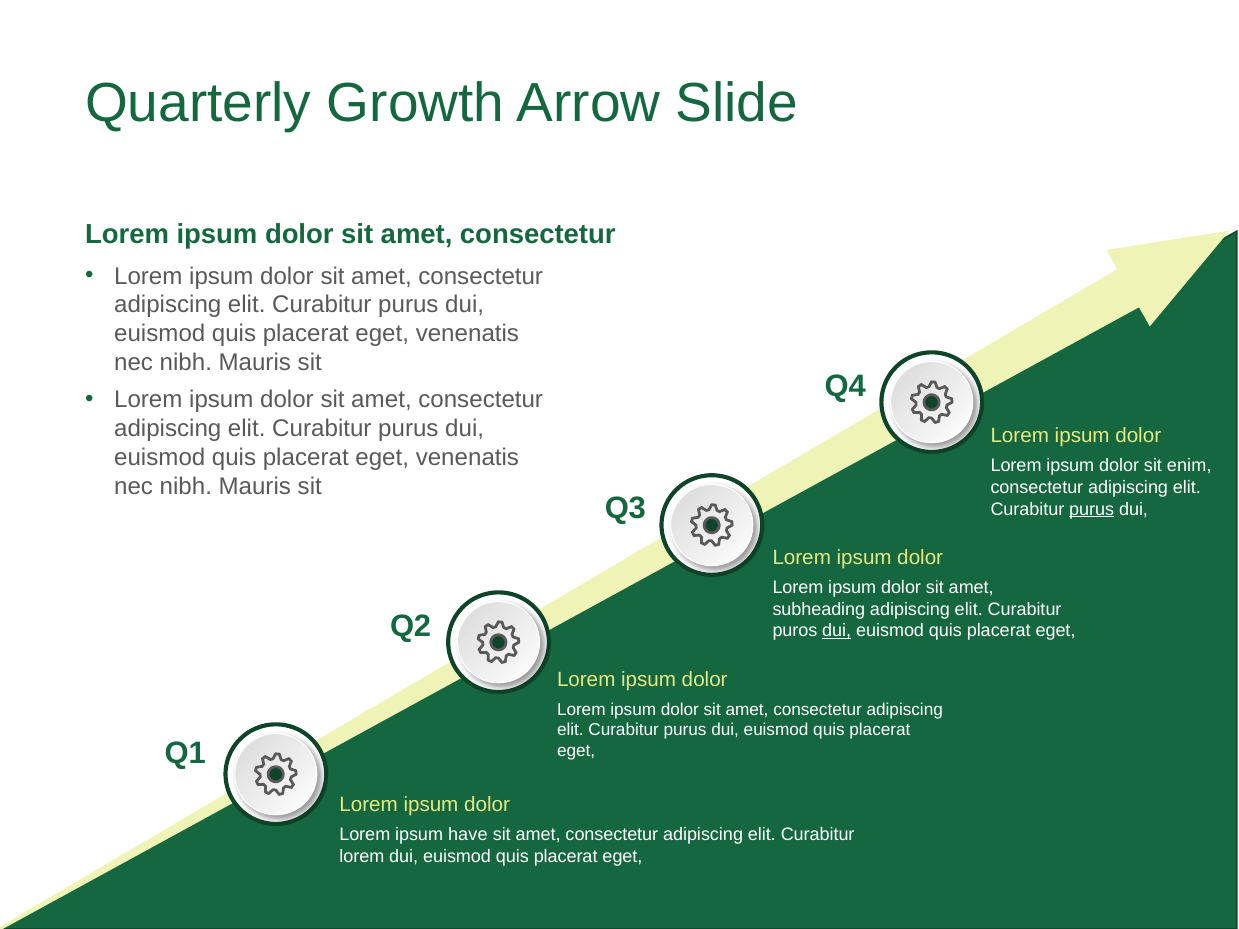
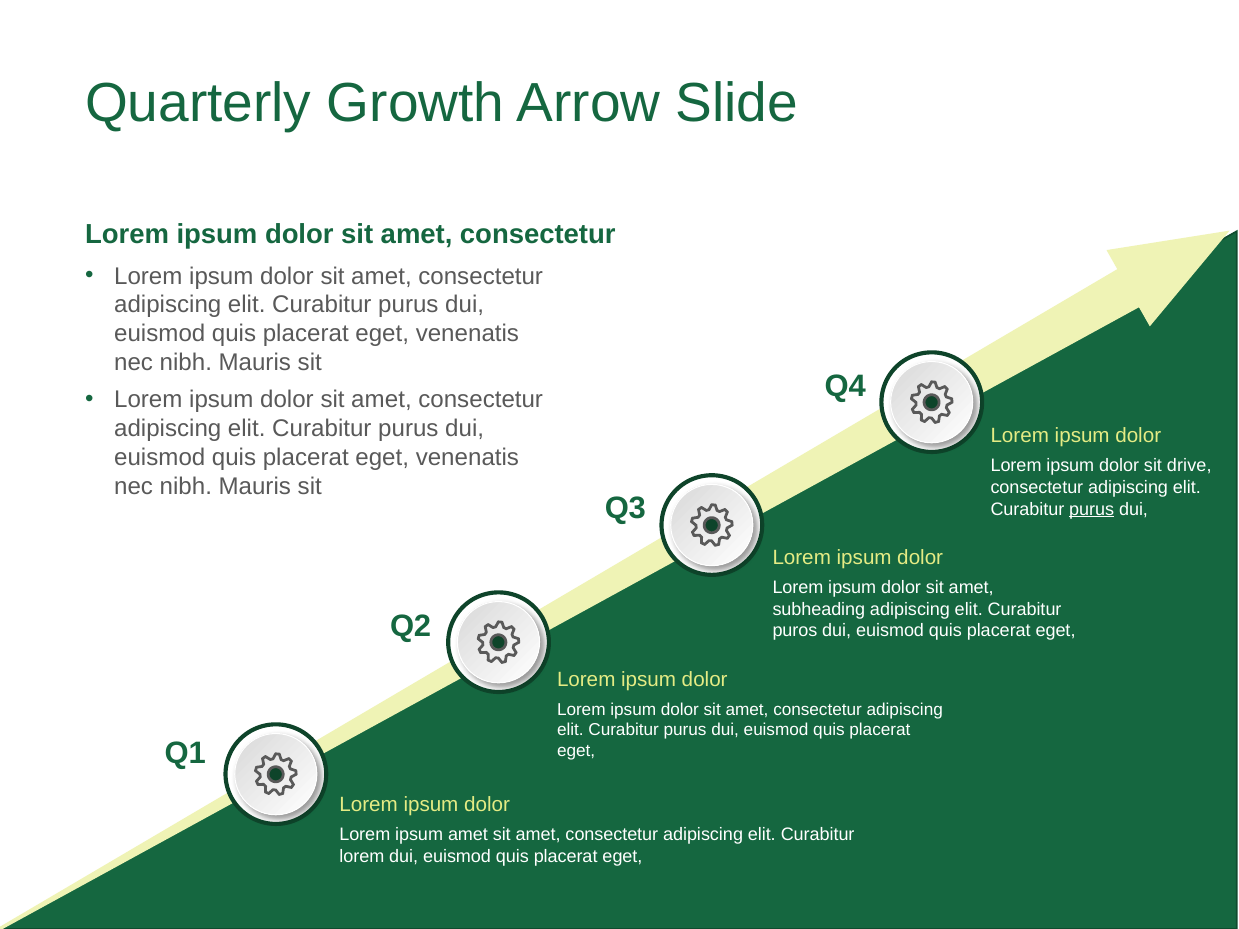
enim: enim -> drive
dui at (837, 631) underline: present -> none
ipsum have: have -> amet
